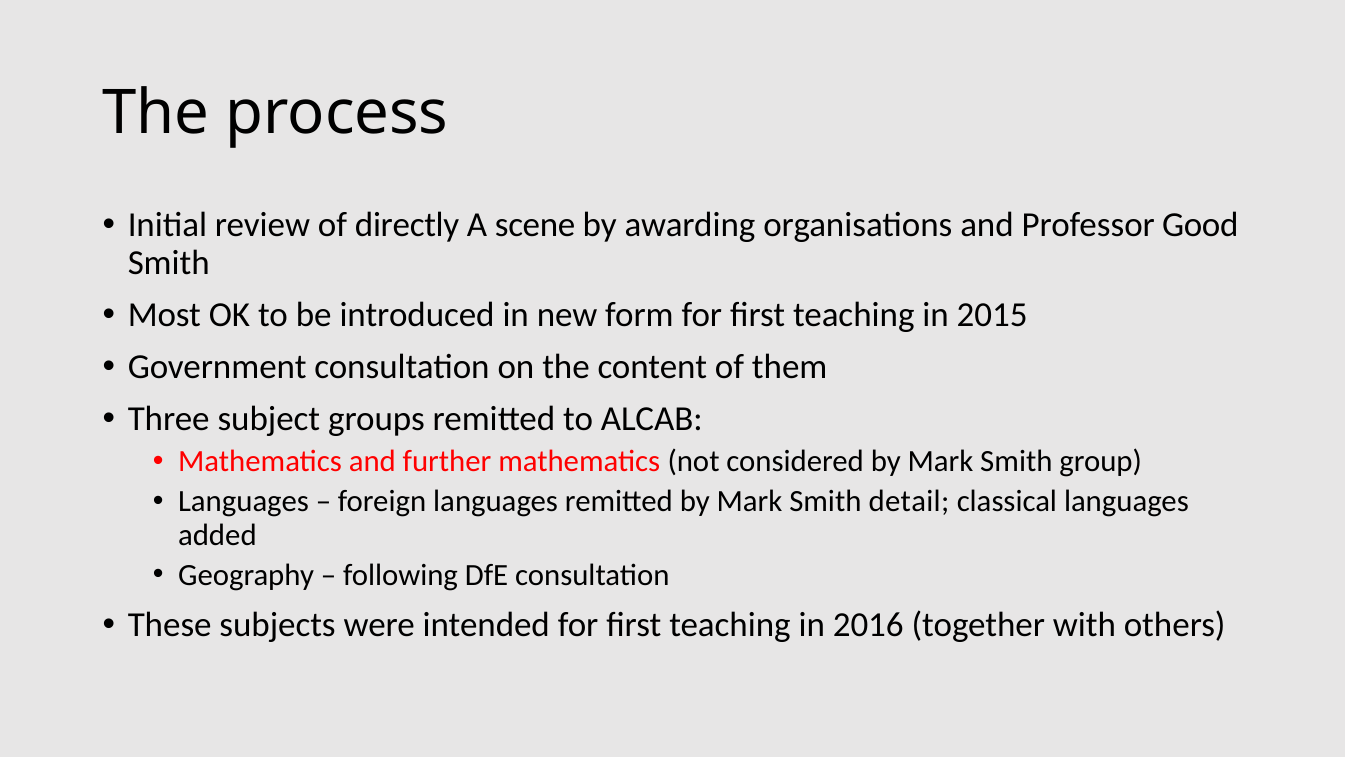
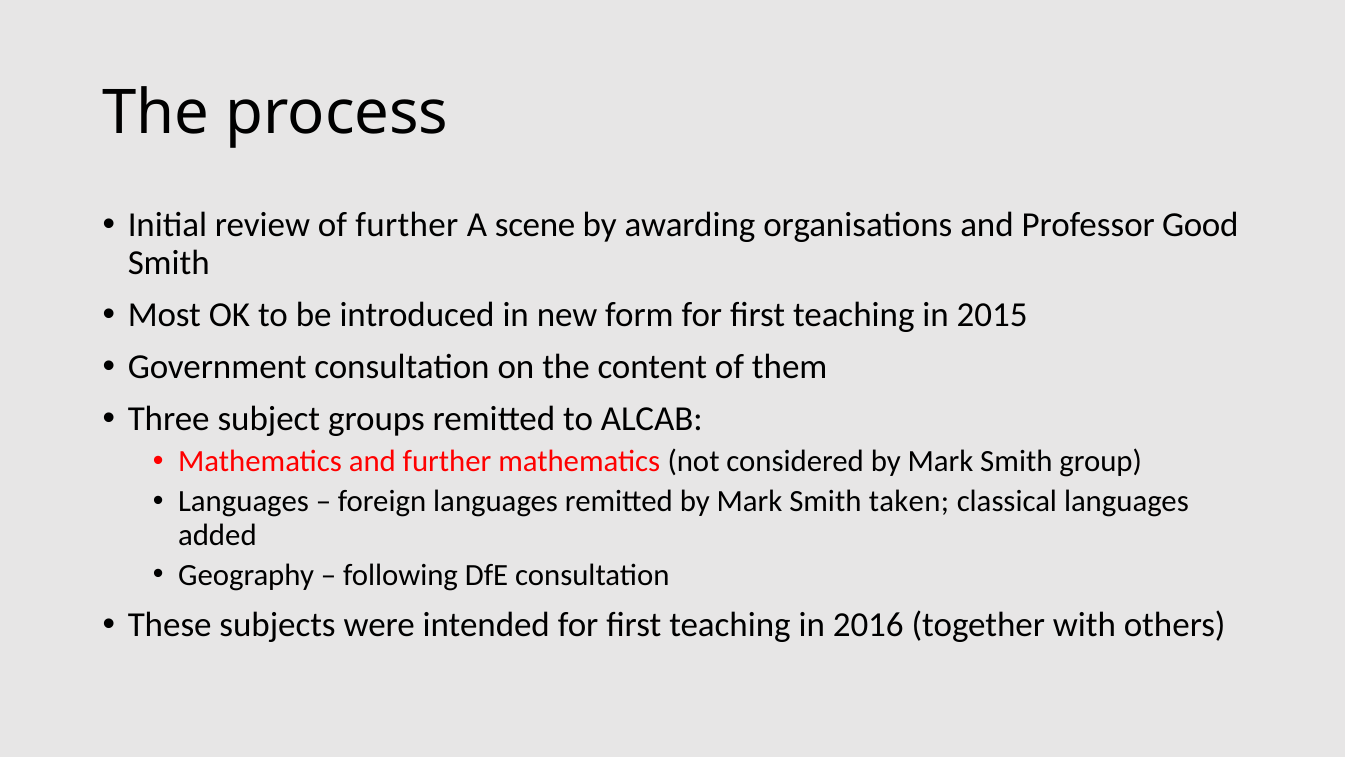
of directly: directly -> further
detail: detail -> taken
